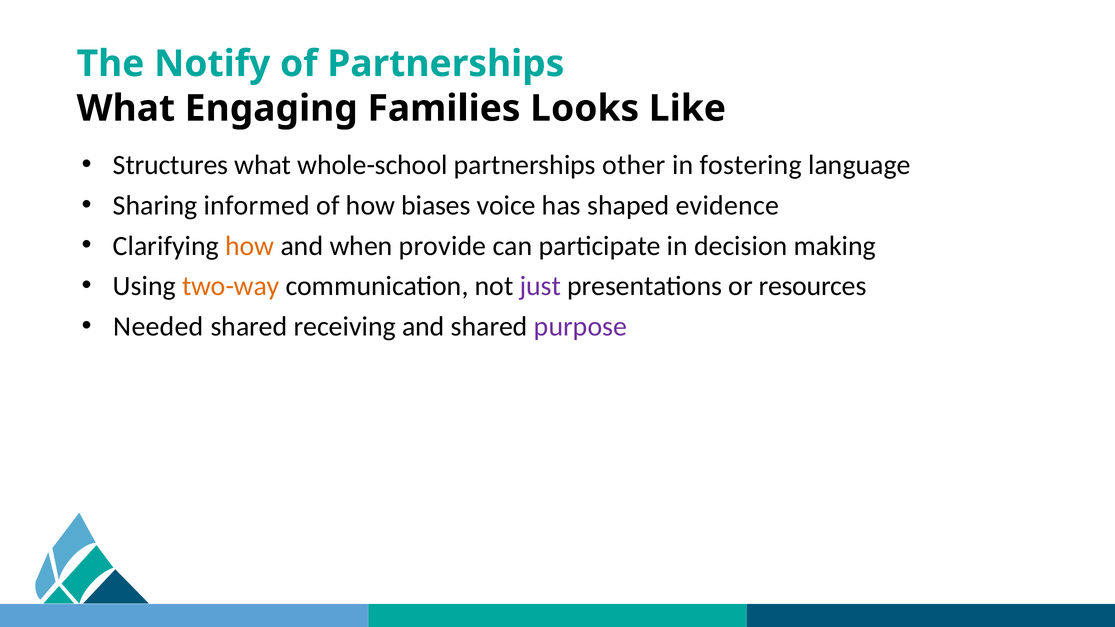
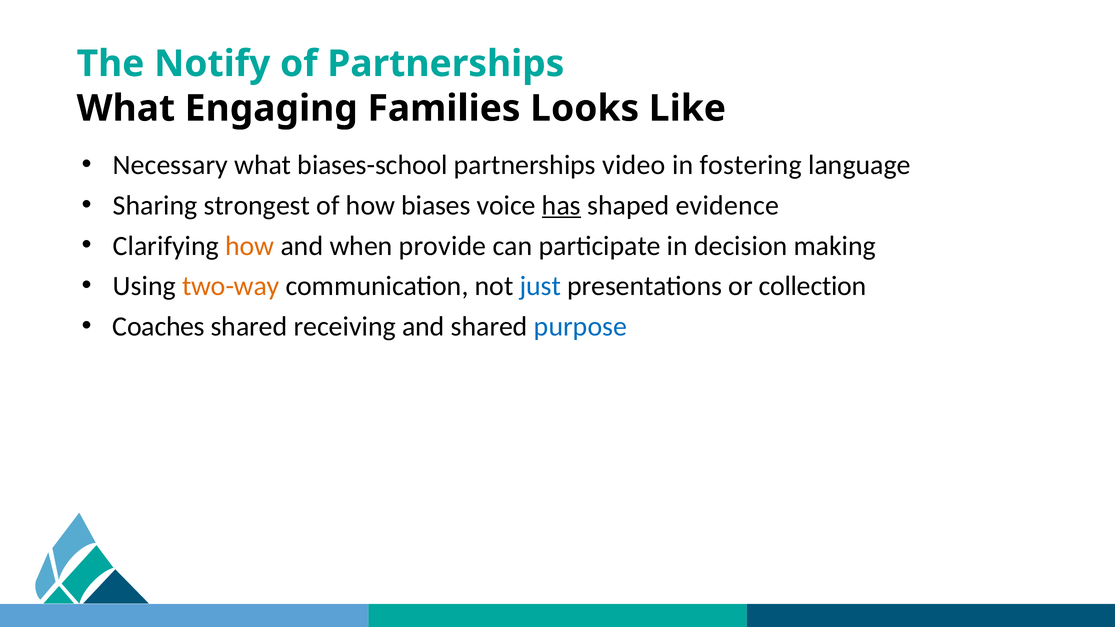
Structures: Structures -> Necessary
whole-school: whole-school -> biases-school
other: other -> video
informed: informed -> strongest
has underline: none -> present
just colour: purple -> blue
resources: resources -> collection
Needed: Needed -> Coaches
purpose colour: purple -> blue
